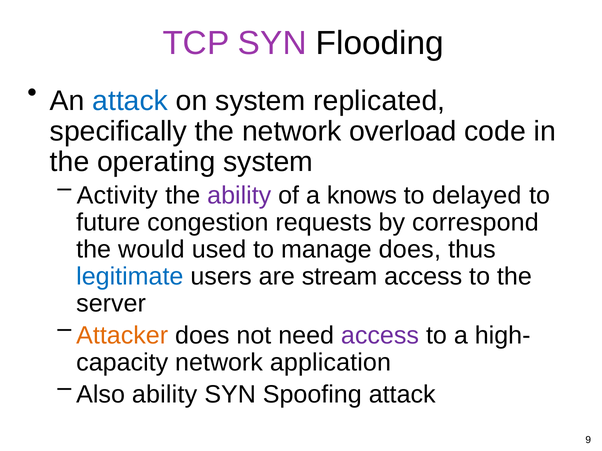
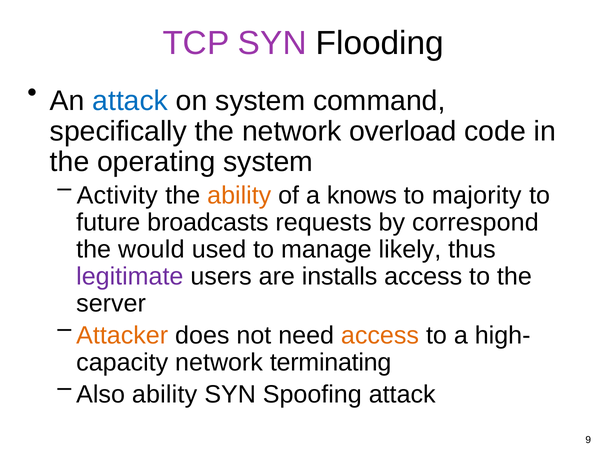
replicated: replicated -> command
ability at (239, 195) colour: purple -> orange
delayed: delayed -> majority
congestion: congestion -> broadcasts
manage does: does -> likely
legitimate colour: blue -> purple
stream: stream -> installs
access at (380, 336) colour: purple -> orange
application: application -> terminating
